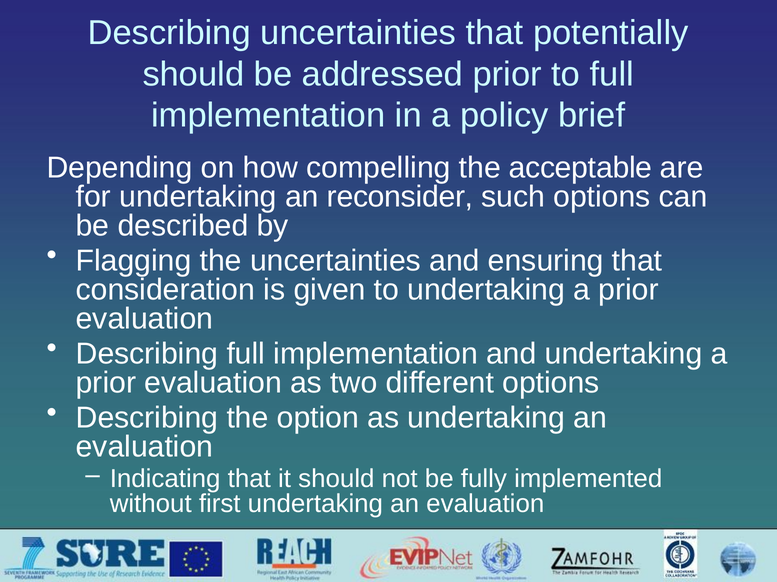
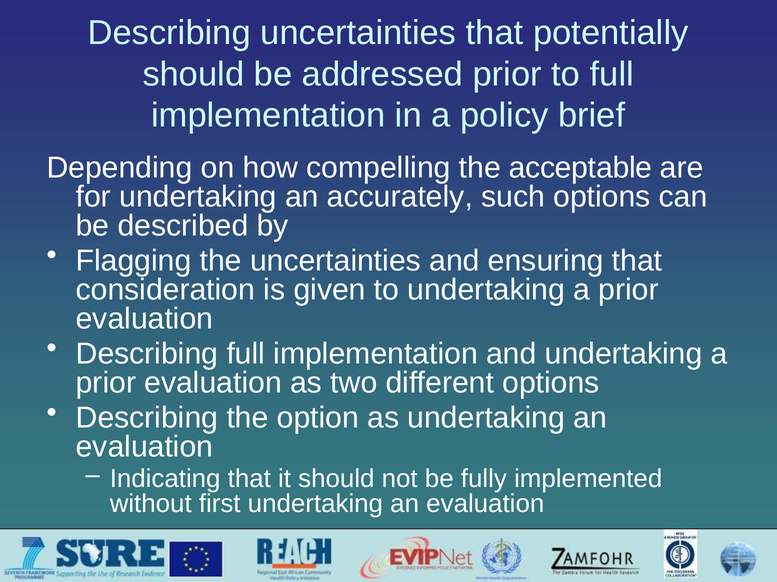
reconsider: reconsider -> accurately
